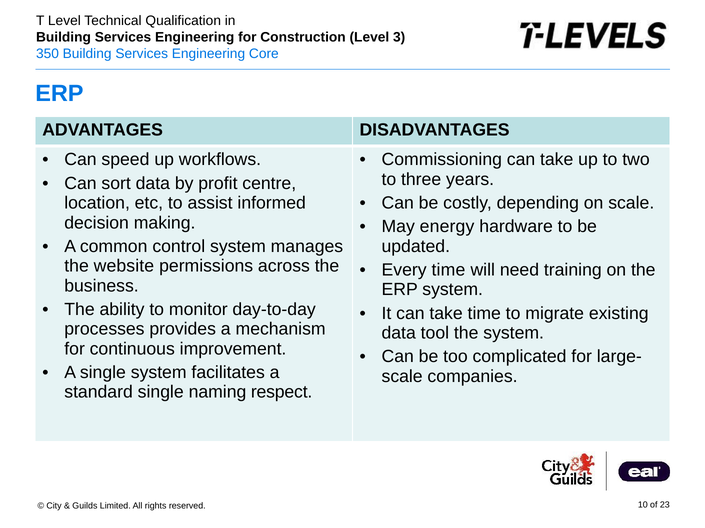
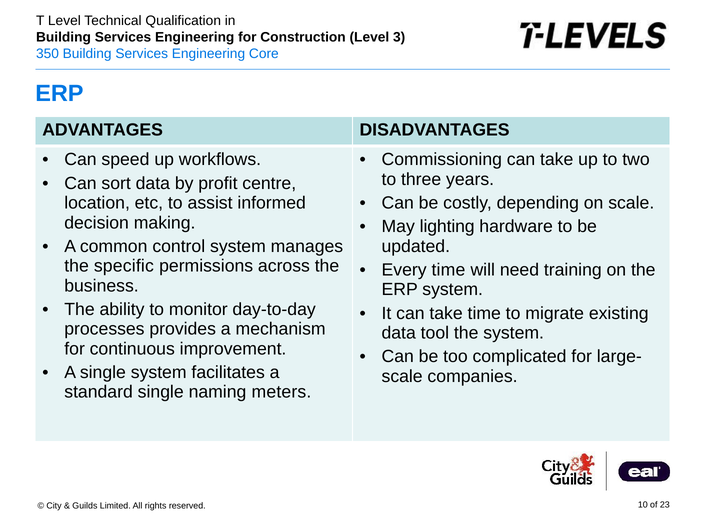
energy: energy -> lighting
website: website -> specific
respect: respect -> meters
